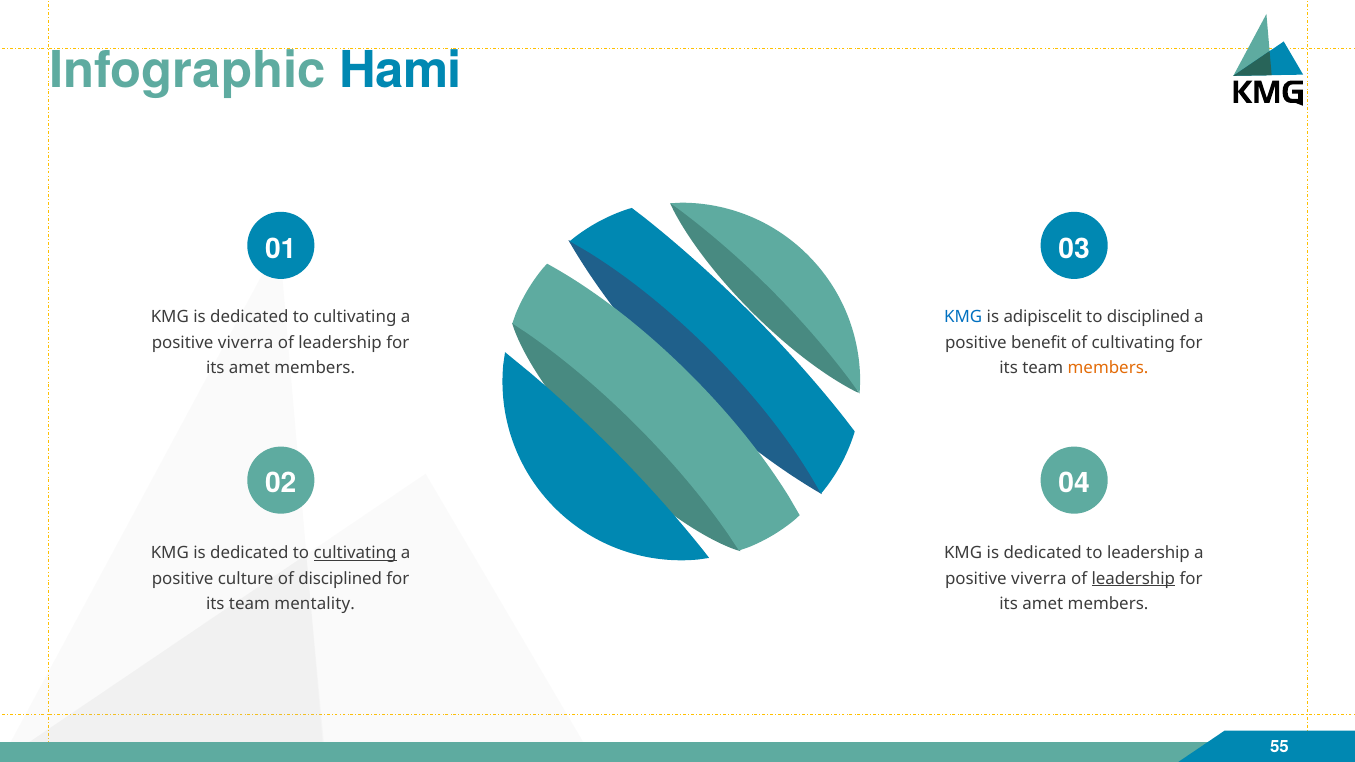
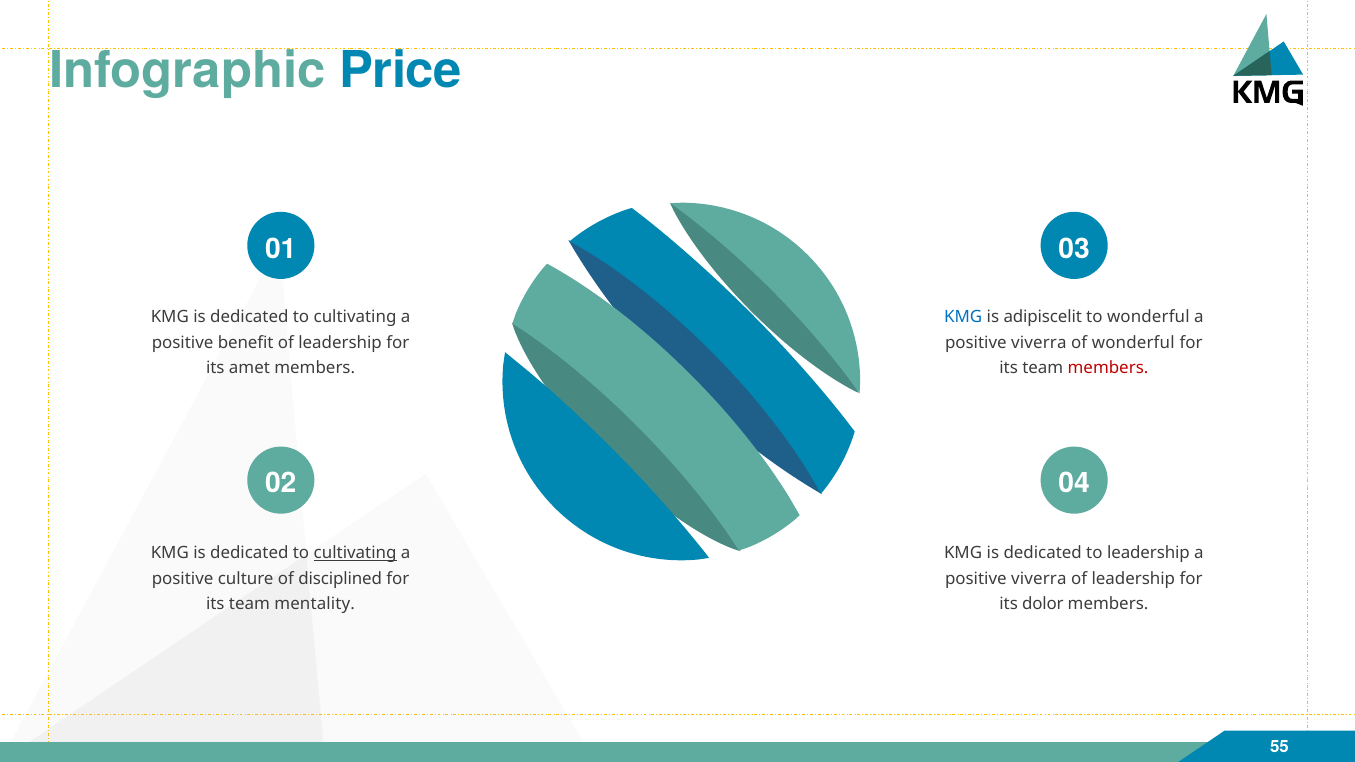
Hami: Hami -> Price
to disciplined: disciplined -> wonderful
viverra at (246, 343): viverra -> benefit
benefit at (1039, 343): benefit -> viverra
of cultivating: cultivating -> wonderful
members at (1108, 368) colour: orange -> red
leadership at (1133, 579) underline: present -> none
amet at (1043, 604): amet -> dolor
